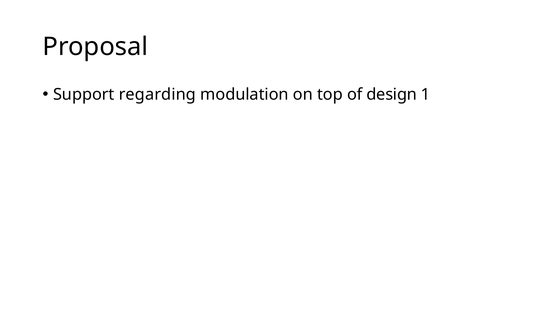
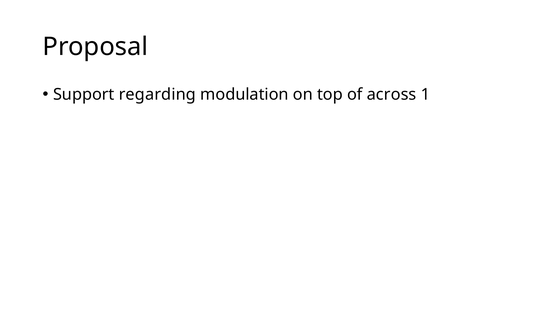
design: design -> across
